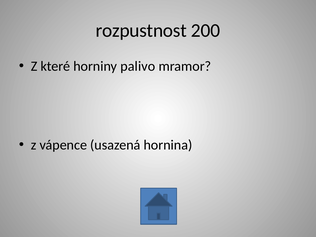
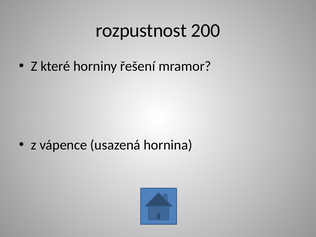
palivo: palivo -> řešení
